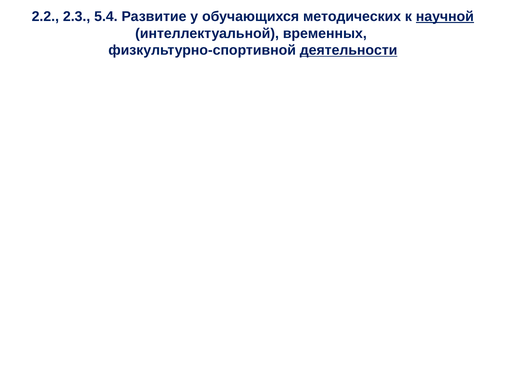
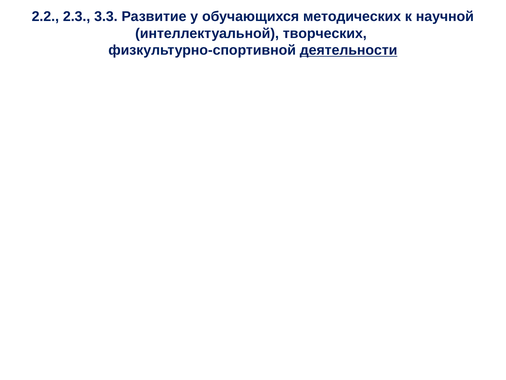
5.4: 5.4 -> 3.3
научной underline: present -> none
временных: временных -> творческих
